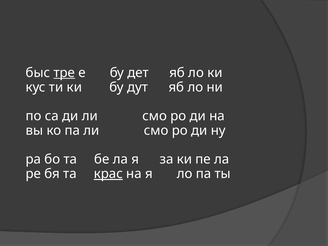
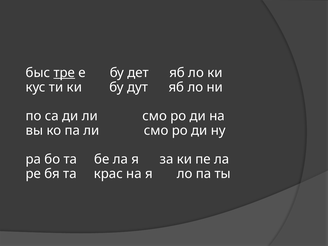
крас underline: present -> none
